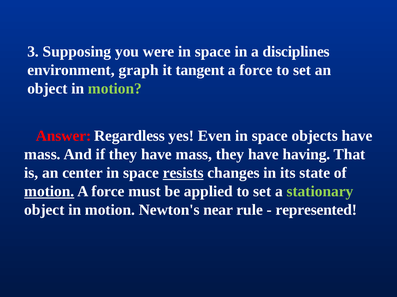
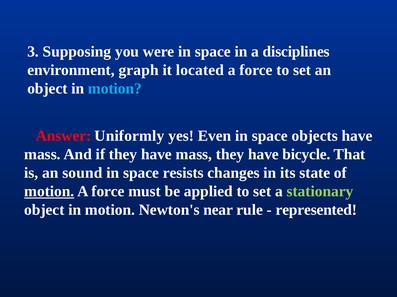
tangent: tangent -> located
motion at (115, 89) colour: light green -> light blue
Regardless: Regardless -> Uniformly
having: having -> bicycle
center: center -> sound
resists underline: present -> none
